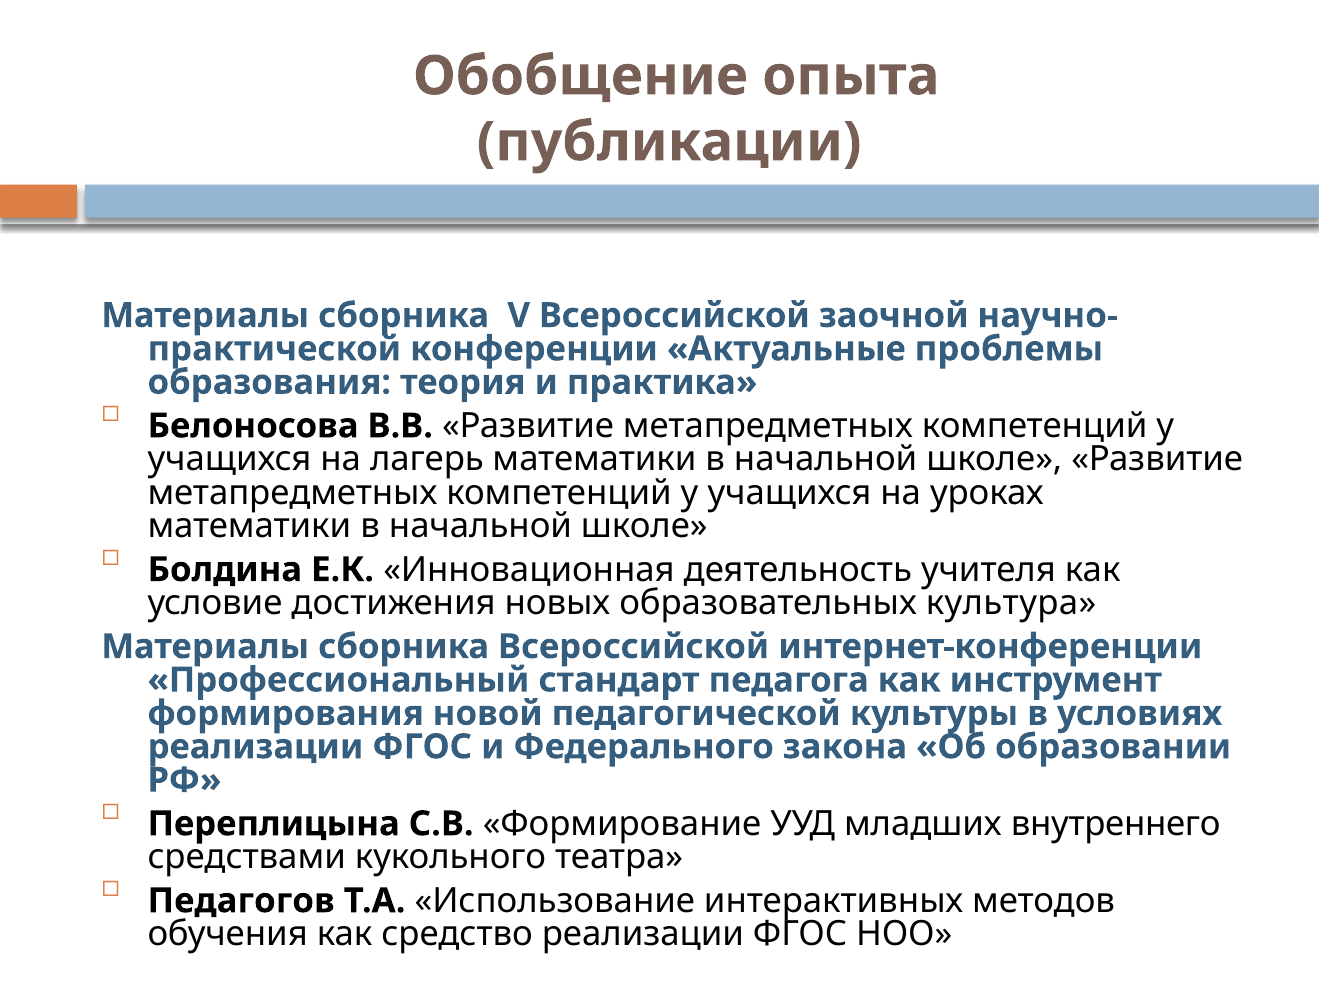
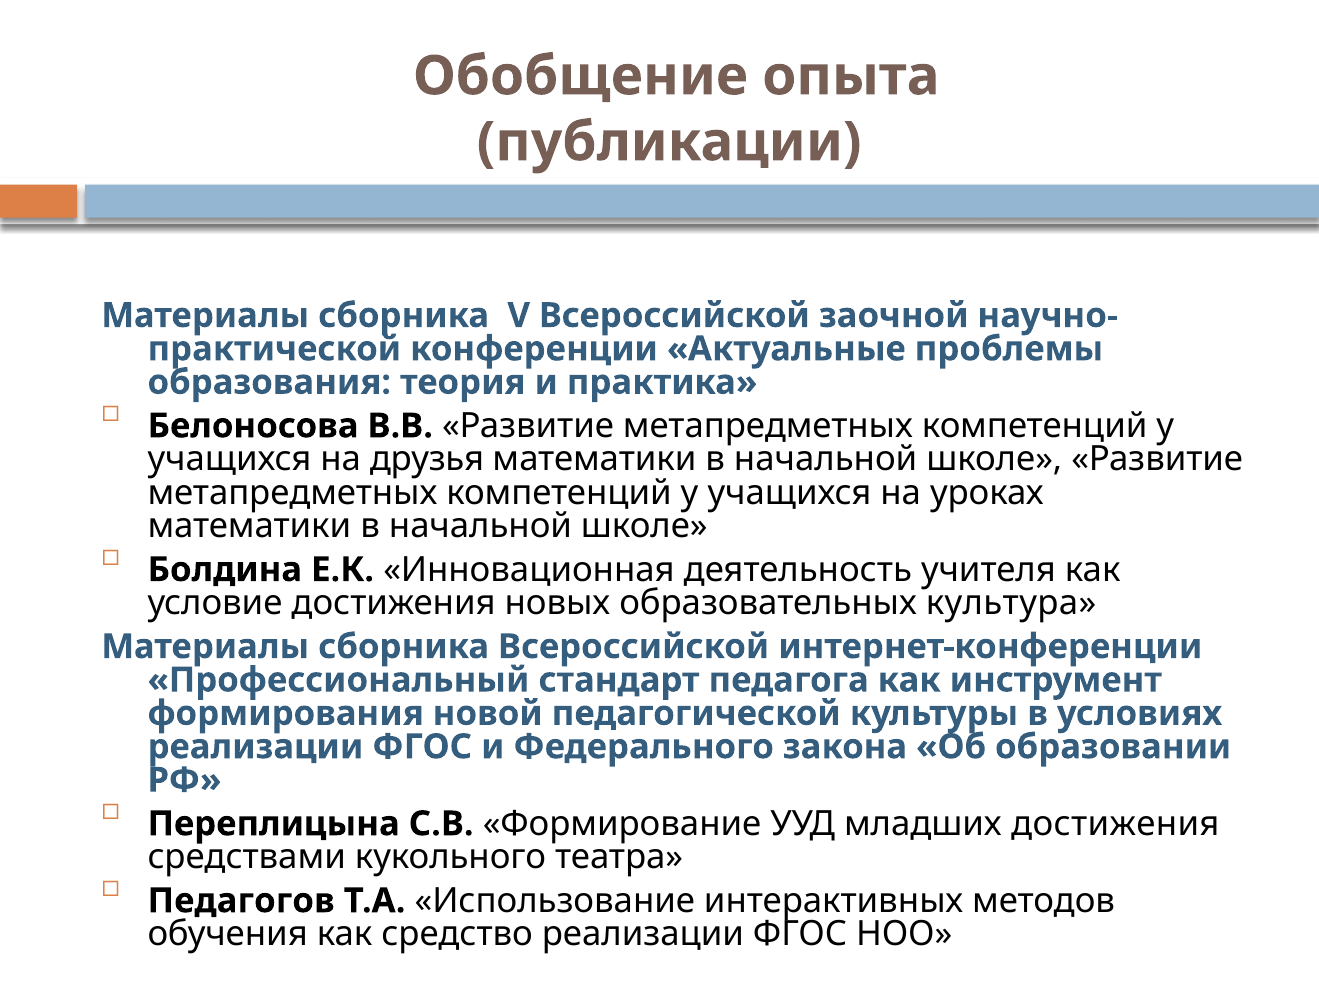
лагерь: лагерь -> друзья
младших внутреннего: внутреннего -> достижения
